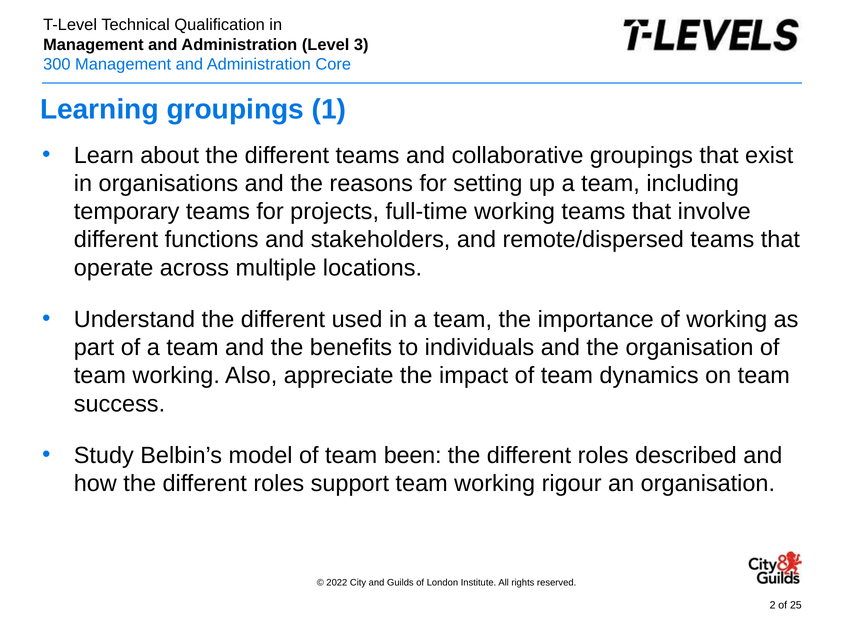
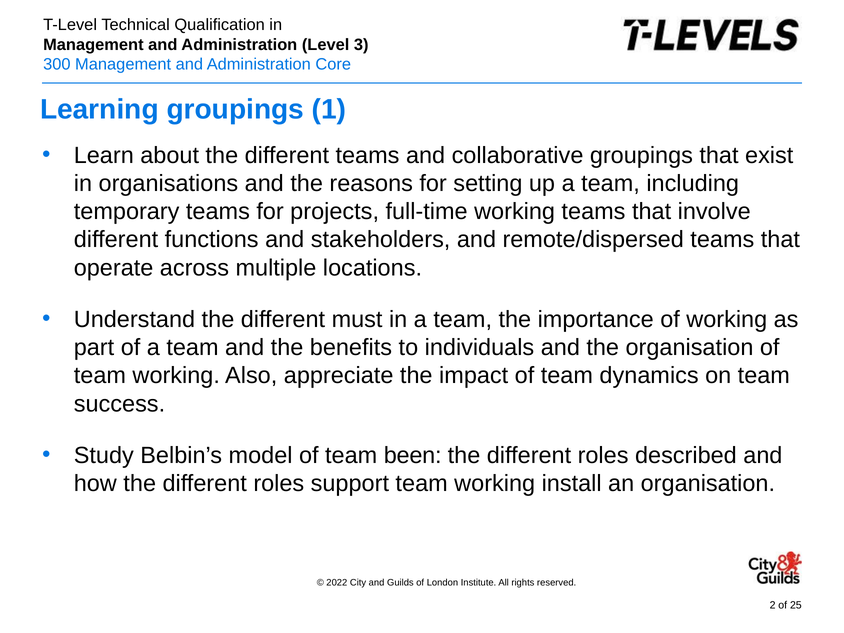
used: used -> must
rigour: rigour -> install
